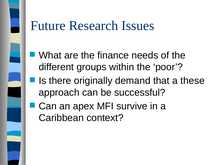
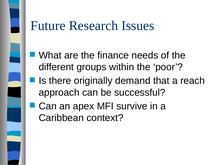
these: these -> reach
